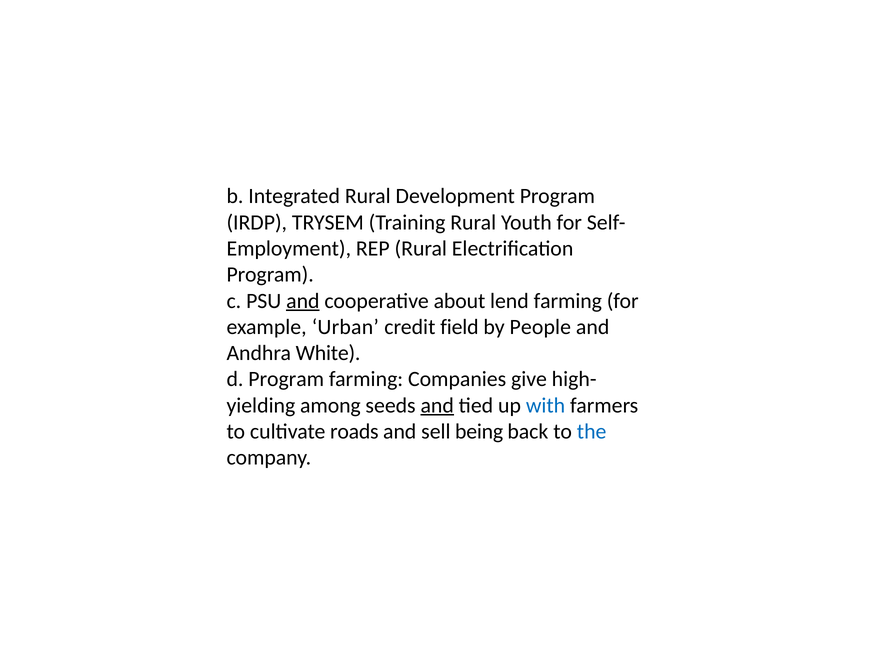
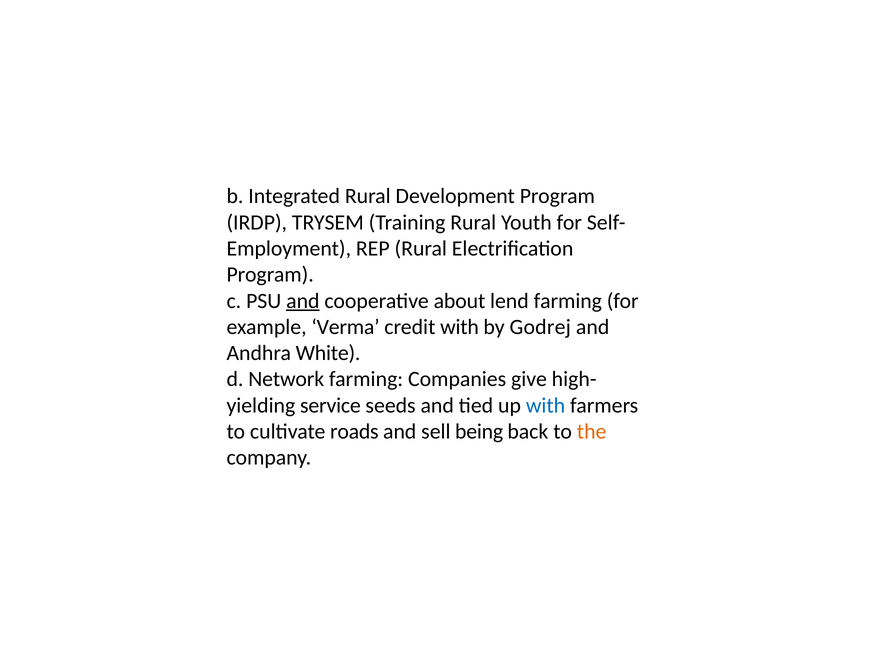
Urban: Urban -> Verma
credit field: field -> with
People: People -> Godrej
d Program: Program -> Network
among: among -> service
and at (437, 405) underline: present -> none
the colour: blue -> orange
